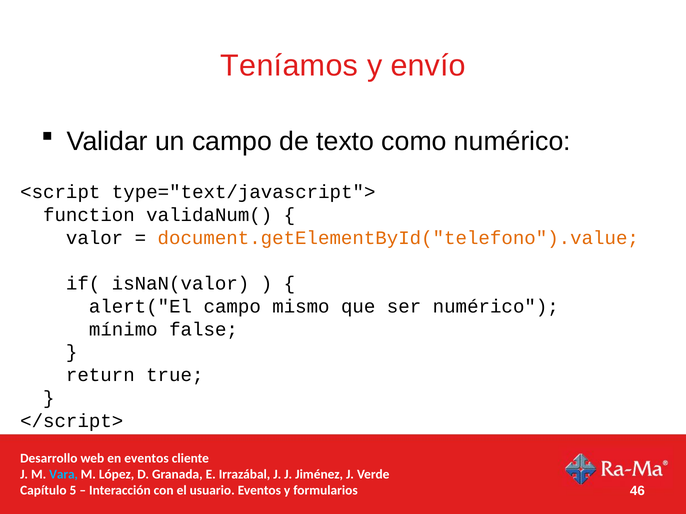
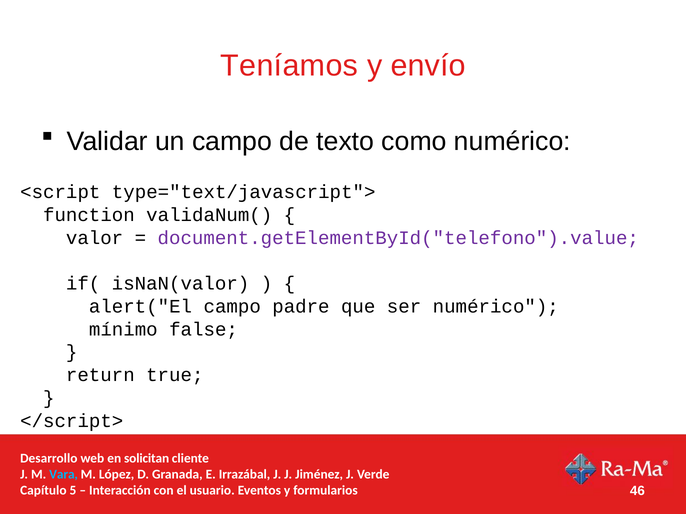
document.getElementById("telefono").value colour: orange -> purple
mismo: mismo -> padre
en eventos: eventos -> solicitan
